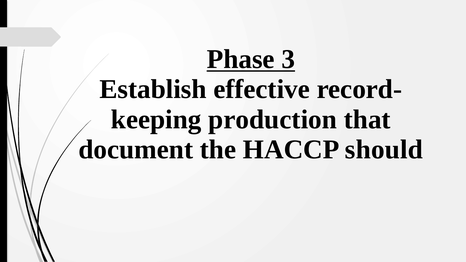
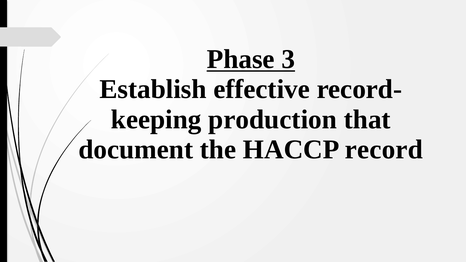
should: should -> record
